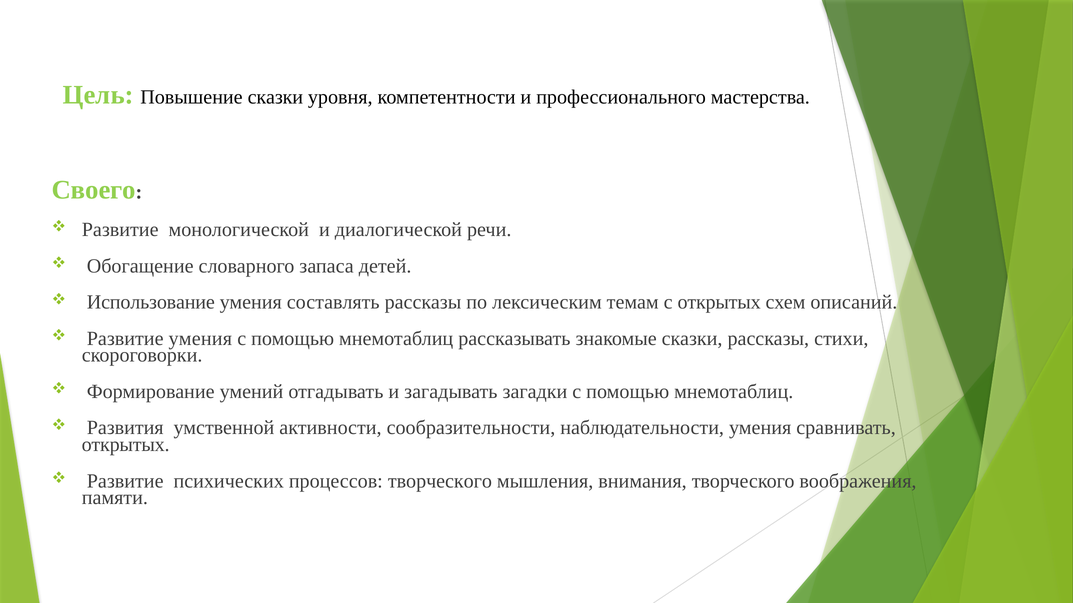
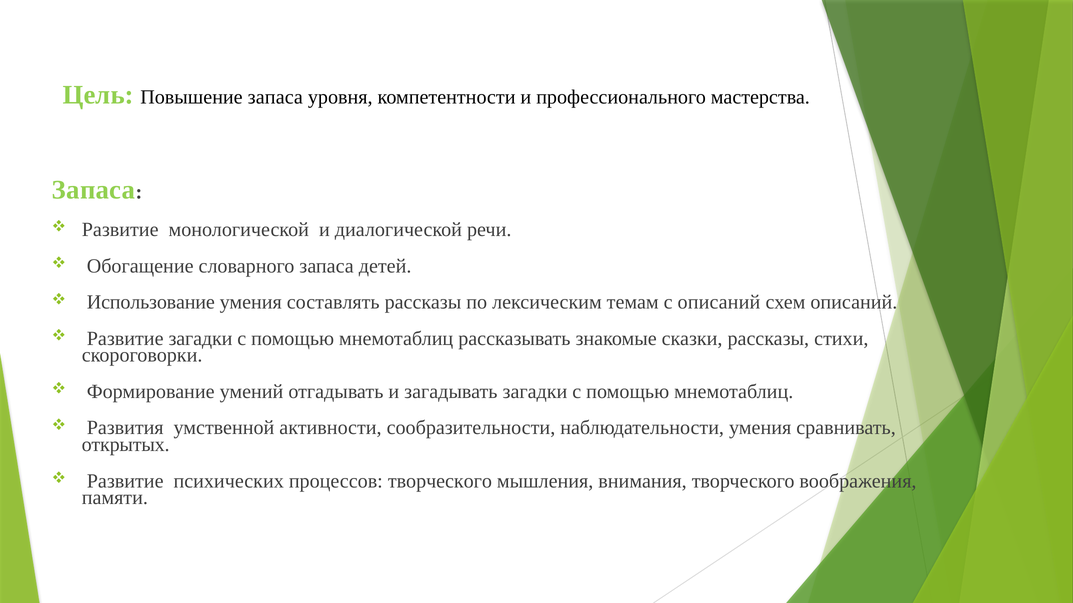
Повышение сказки: сказки -> запаса
Своего at (94, 190): Своего -> Запаса
с открытых: открытых -> описаний
Развитие умения: умения -> загадки
